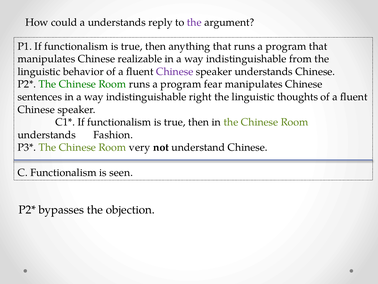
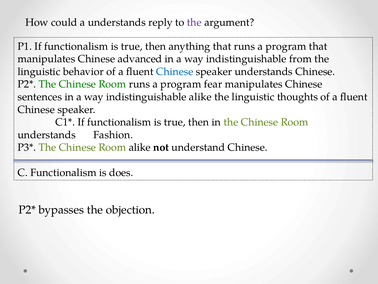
realizable: realizable -> advanced
Chinese at (175, 72) colour: purple -> blue
indistinguishable right: right -> alike
Room very: very -> alike
seen: seen -> does
